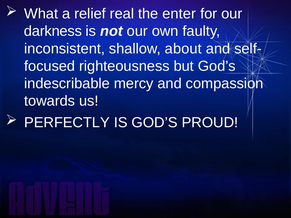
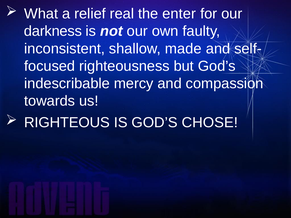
about: about -> made
PERFECTLY: PERFECTLY -> RIGHTEOUS
PROUD: PROUD -> CHOSE
